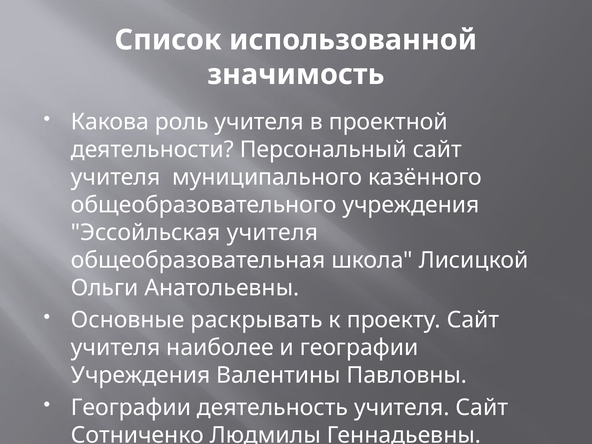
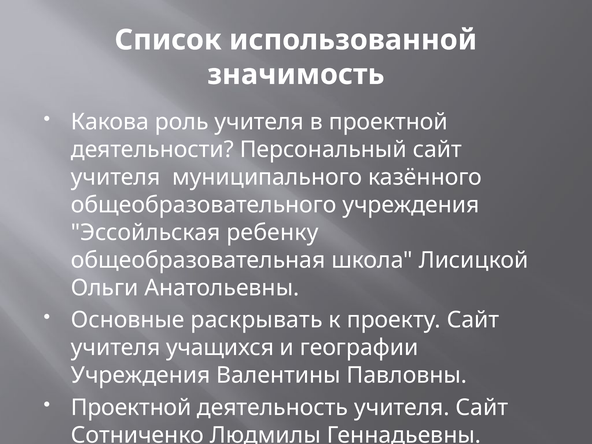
Эссойльская учителя: учителя -> ребенку
наиболее: наиболее -> учащихся
Географии at (131, 408): Географии -> Проектной
